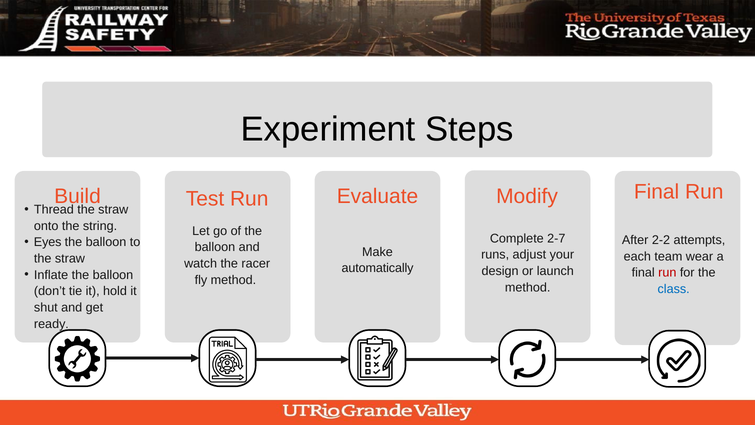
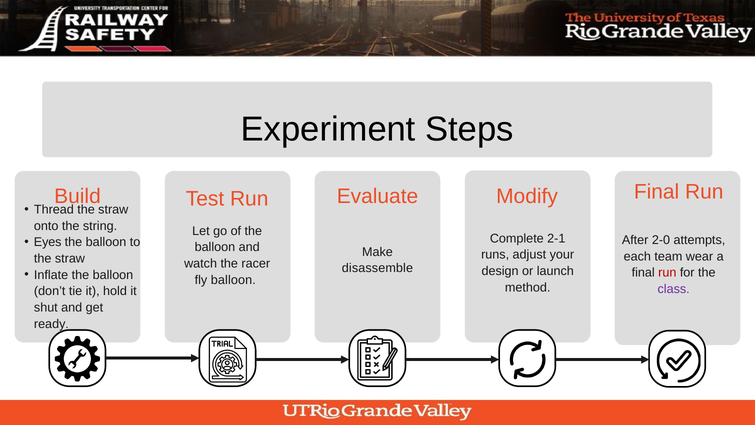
2-7: 2-7 -> 2-1
2-2: 2-2 -> 2-0
automatically: automatically -> disassemble
fly method: method -> balloon
class colour: blue -> purple
